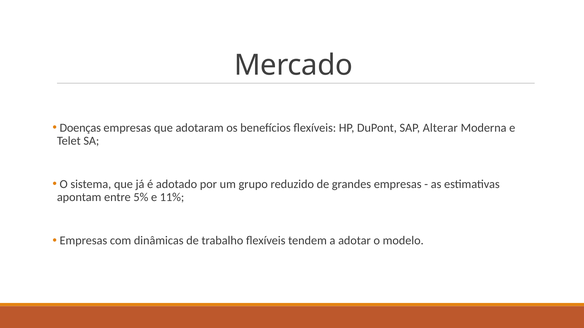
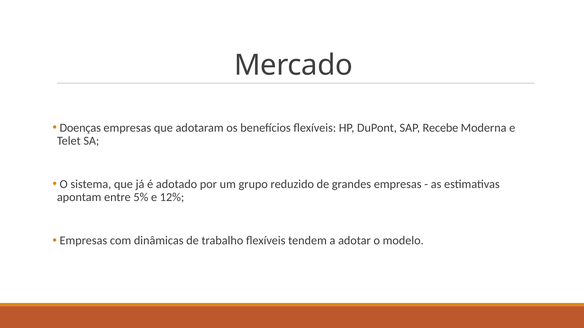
Alterar: Alterar -> Recebe
11%: 11% -> 12%
